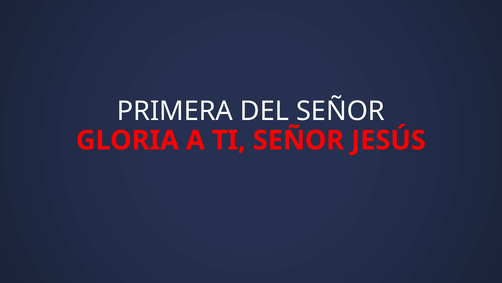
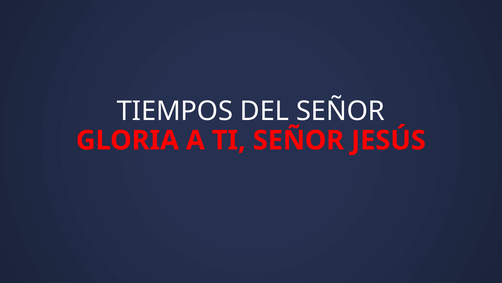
PRIMERA: PRIMERA -> TIEMPOS
